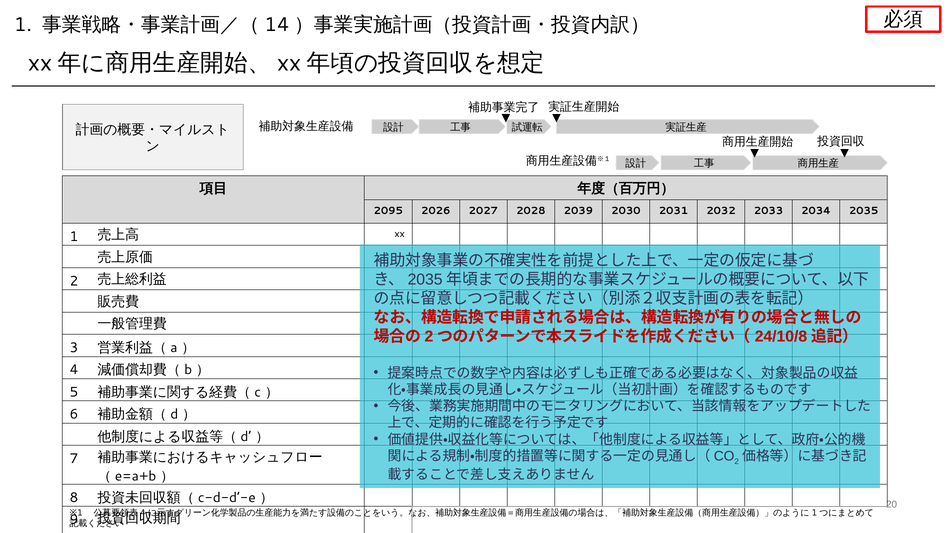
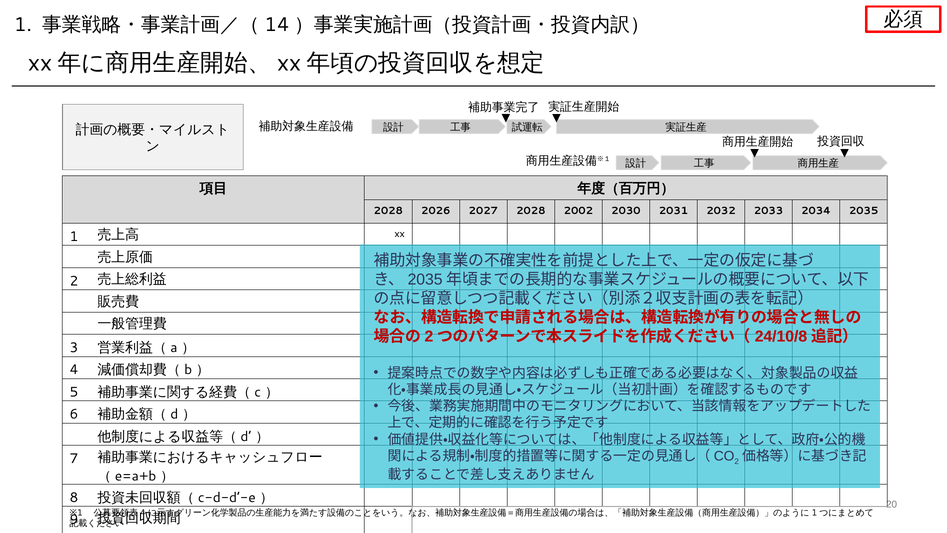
2095 at (388, 211): 2095 -> 2028
2039: 2039 -> 2002
